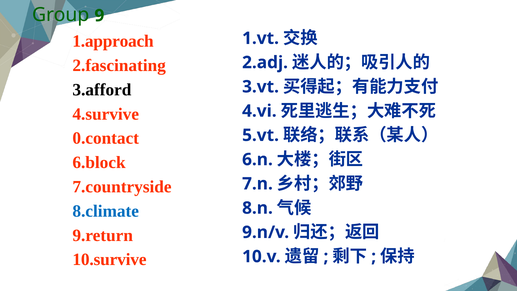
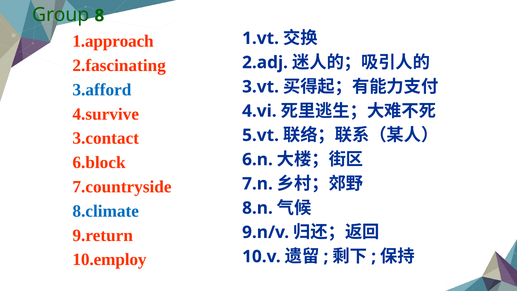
9: 9 -> 8
3.afford colour: black -> blue
0.contact: 0.contact -> 3.contact
10.survive: 10.survive -> 10.employ
